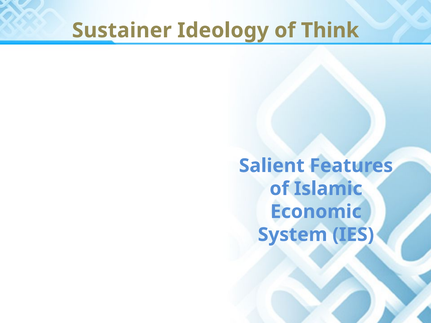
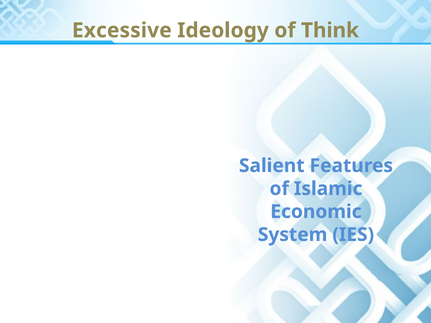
Sustainer: Sustainer -> Excessive
